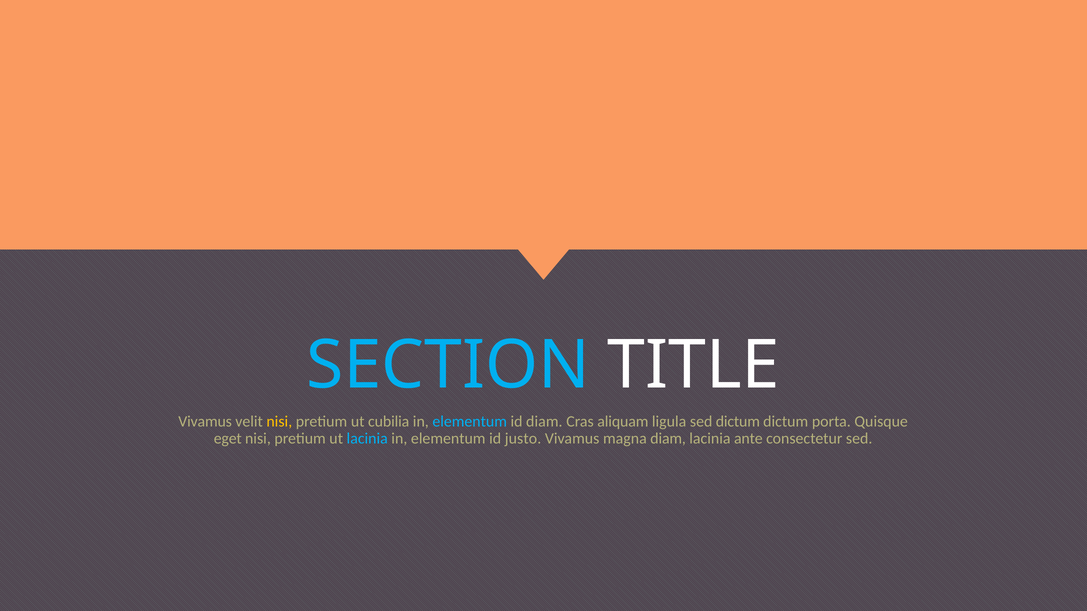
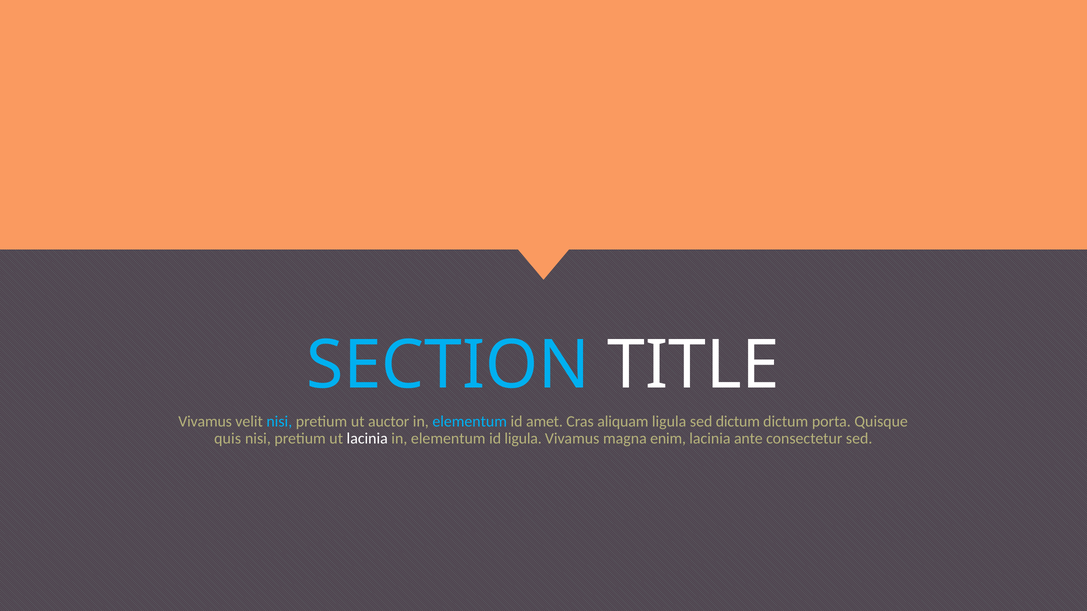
nisi at (279, 422) colour: yellow -> light blue
cubilia: cubilia -> auctor
id diam: diam -> amet
eget: eget -> quis
lacinia at (367, 439) colour: light blue -> white
id justo: justo -> ligula
magna diam: diam -> enim
